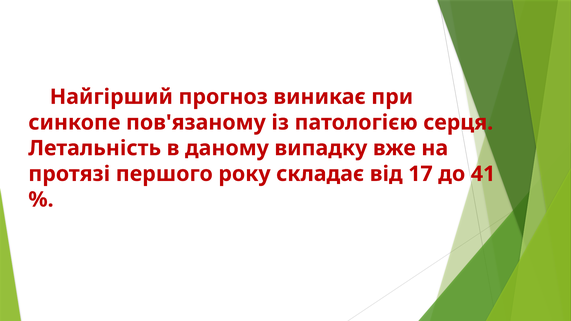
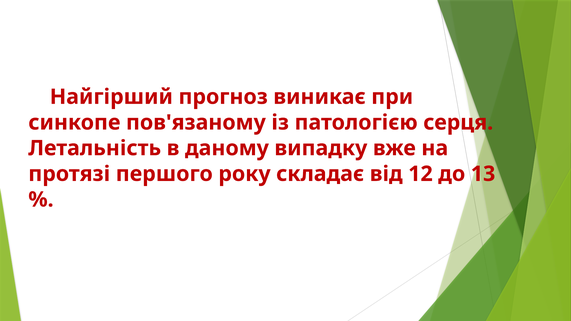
17: 17 -> 12
41: 41 -> 13
